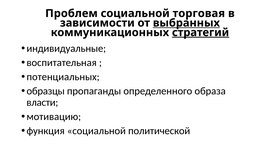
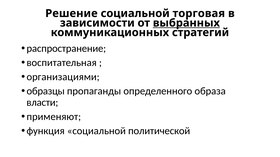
Проблем: Проблем -> Решение
стратегий underline: present -> none
индивидуальные: индивидуальные -> распространение
потенциальных: потенциальных -> организациями
мотивацию: мотивацию -> применяют
